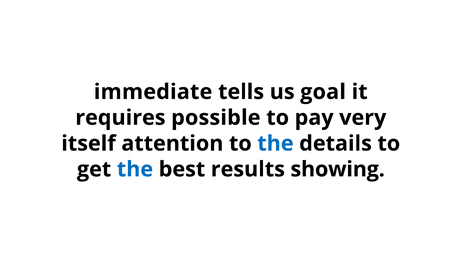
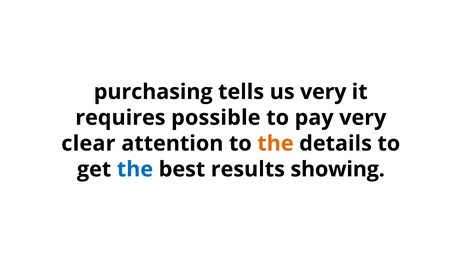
immediate: immediate -> purchasing
us goal: goal -> very
itself: itself -> clear
the at (275, 144) colour: blue -> orange
